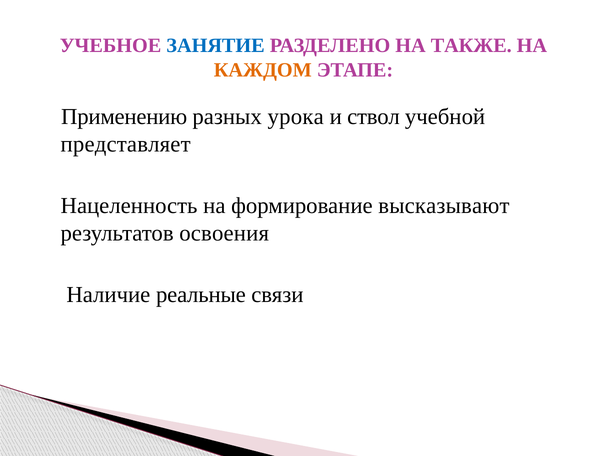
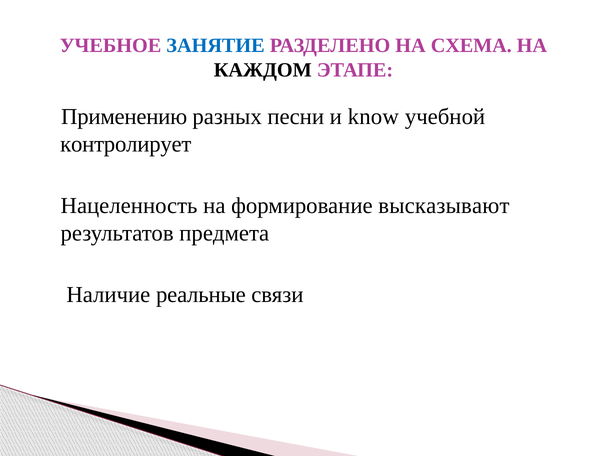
ТАКЖЕ: ТАКЖЕ -> СХЕМА
КАЖДОМ colour: orange -> black
урока: урока -> песни
ствол: ствол -> know
представляет: представляет -> контролирует
освоения: освоения -> предмета
